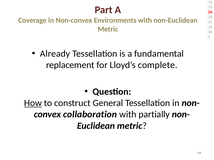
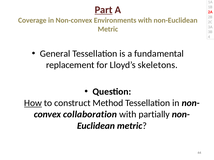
Part underline: none -> present
Already: Already -> General
complete: complete -> skeletons
General: General -> Method
